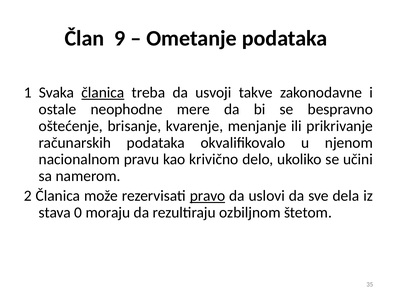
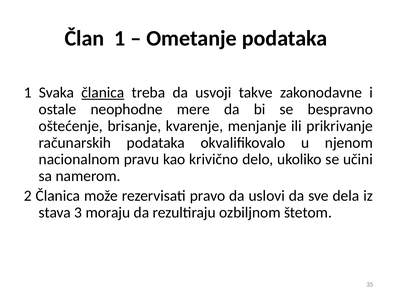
Član 9: 9 -> 1
pravo underline: present -> none
0: 0 -> 3
